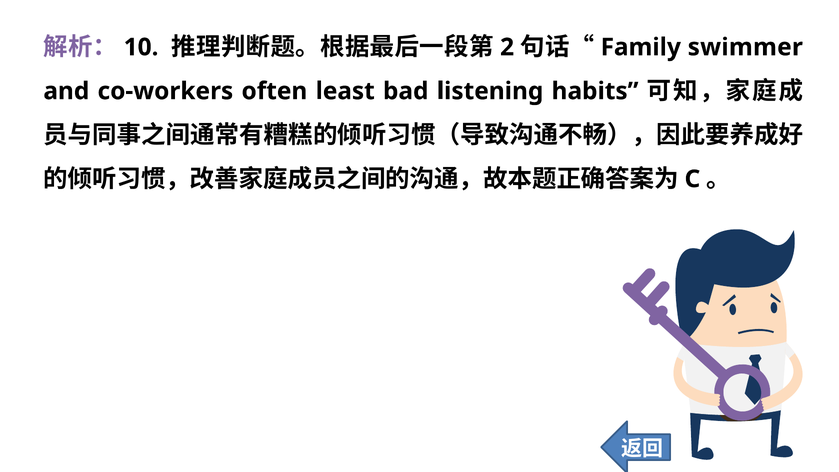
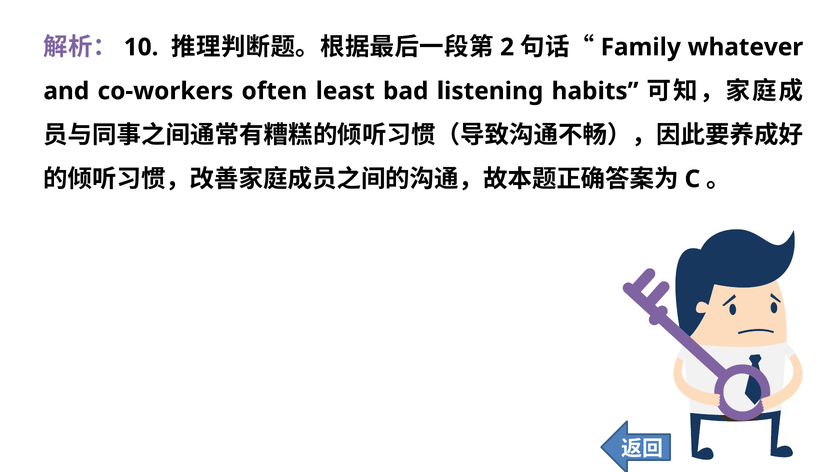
swimmer: swimmer -> whatever
